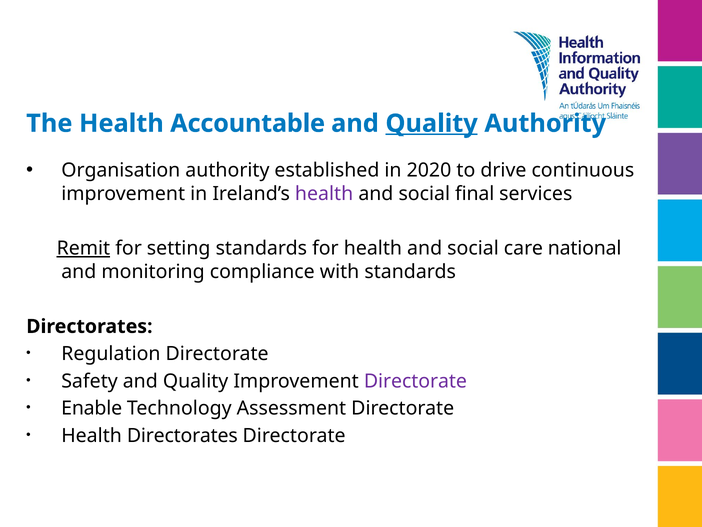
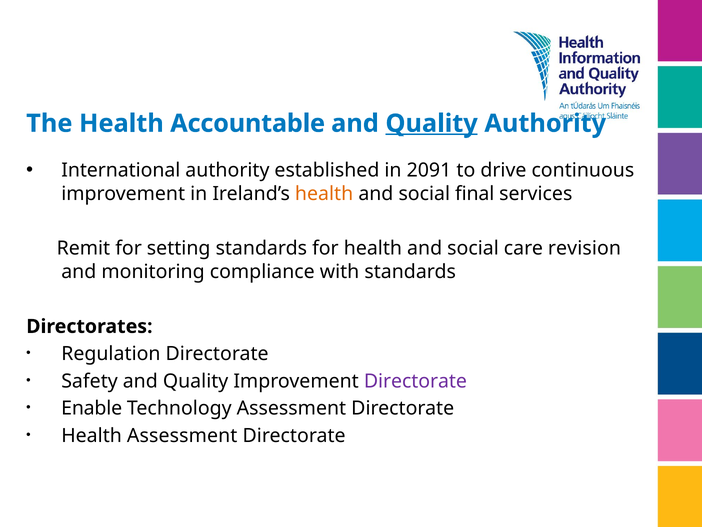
Organisation: Organisation -> International
2020: 2020 -> 2091
health at (324, 194) colour: purple -> orange
Remit underline: present -> none
national: national -> revision
Health Directorates: Directorates -> Assessment
